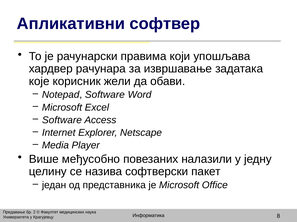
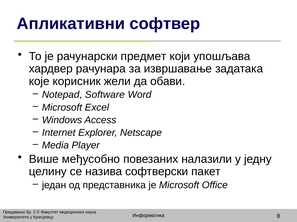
правима: правима -> предмет
Software at (62, 120): Software -> Windows
